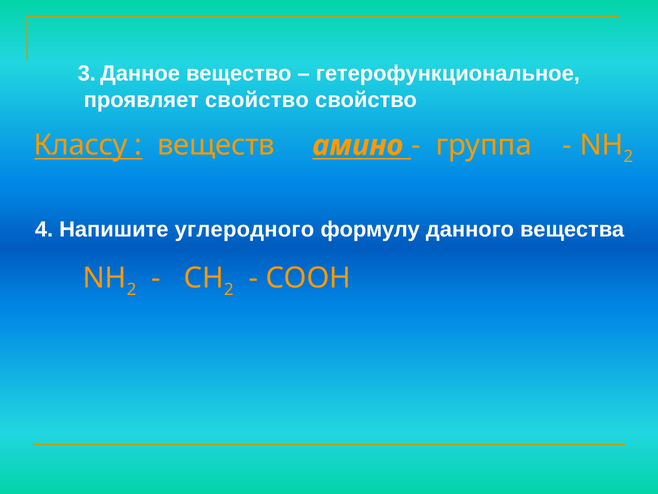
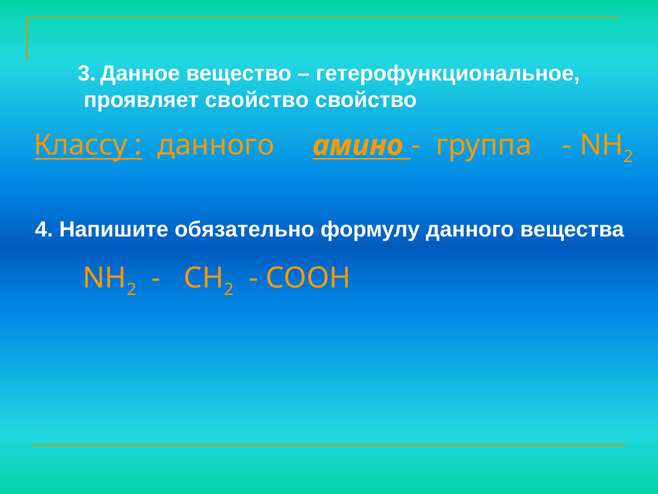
веществ at (216, 145): веществ -> данного
углеродного: углеродного -> обязательно
